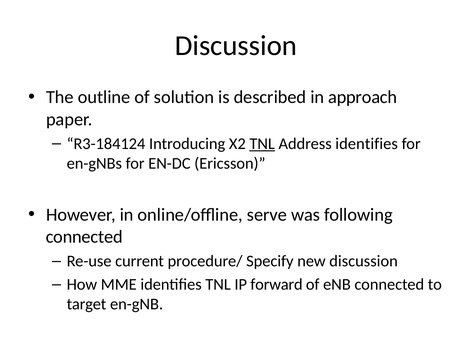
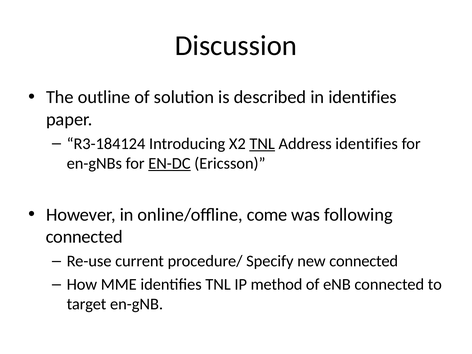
in approach: approach -> identifies
EN-DC underline: none -> present
serve: serve -> come
new discussion: discussion -> connected
forward: forward -> method
